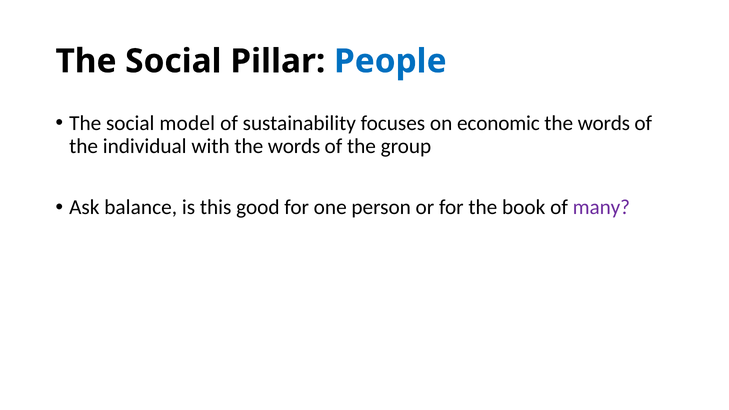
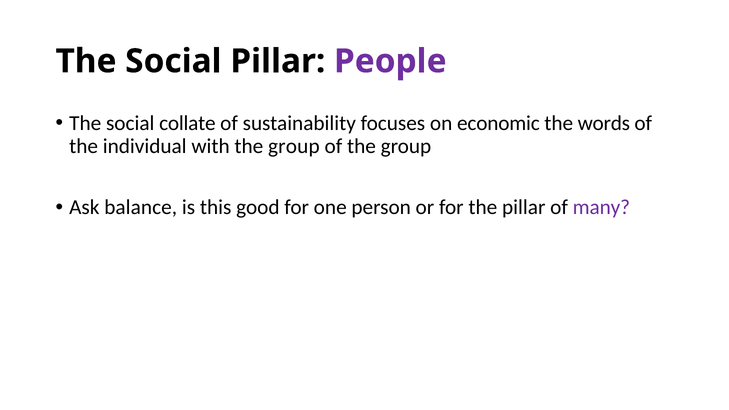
People colour: blue -> purple
model: model -> collate
with the words: words -> group
the book: book -> pillar
